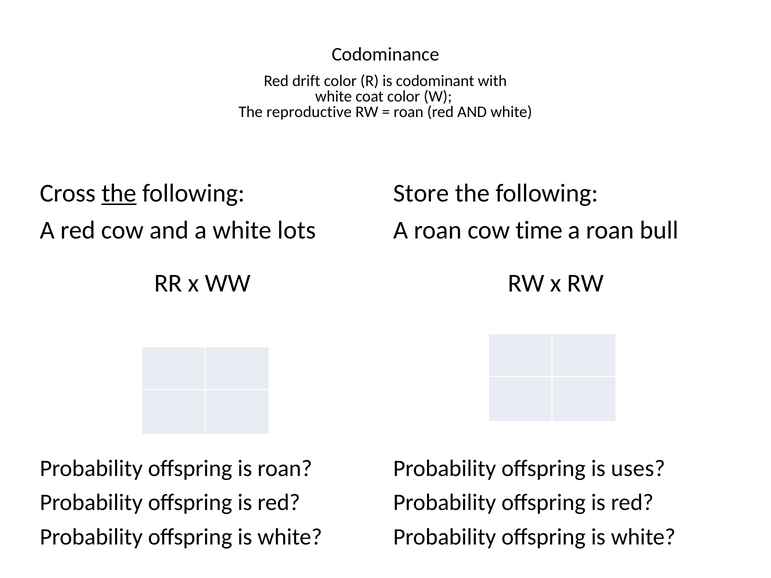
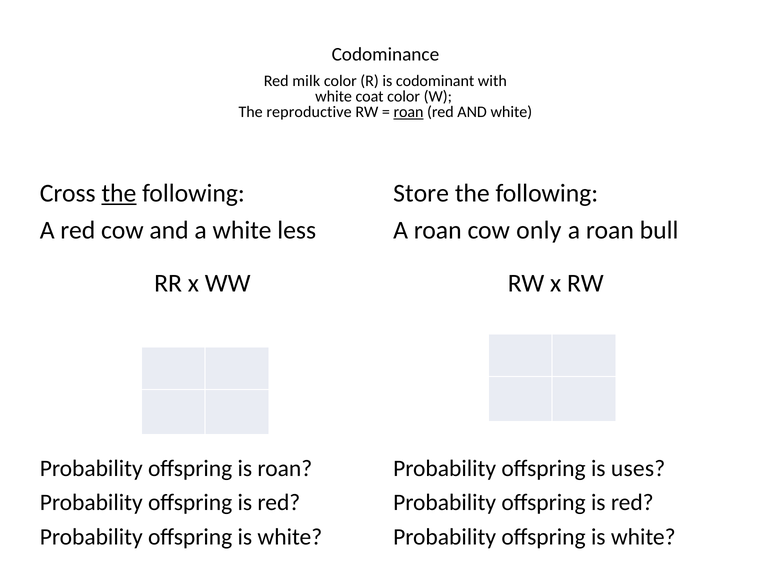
drift: drift -> milk
roan at (409, 112) underline: none -> present
lots: lots -> less
time: time -> only
